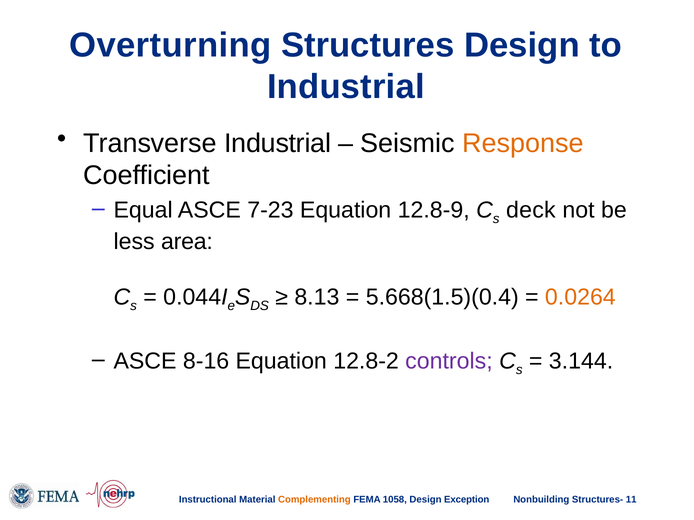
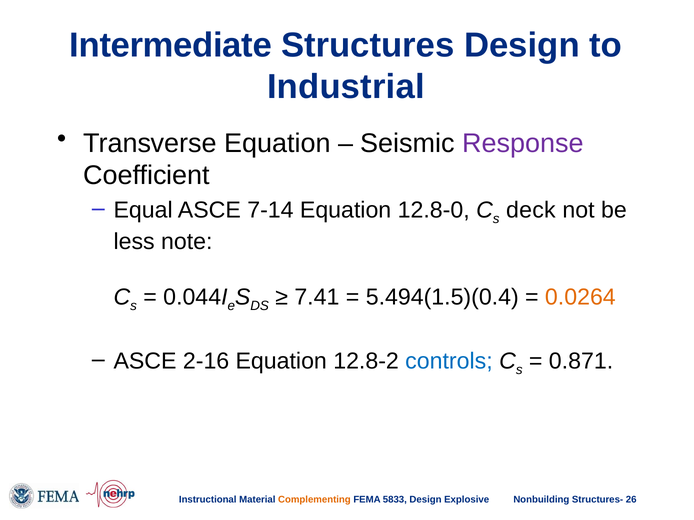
Overturning: Overturning -> Intermediate
Transverse Industrial: Industrial -> Equation
Response colour: orange -> purple
7-23: 7-23 -> 7-14
12.8-9: 12.8-9 -> 12.8-0
area: area -> note
8.13: 8.13 -> 7.41
5.668(1.5)(0.4: 5.668(1.5)(0.4 -> 5.494(1.5)(0.4
8-16: 8-16 -> 2-16
controls colour: purple -> blue
3.144: 3.144 -> 0.871
1058: 1058 -> 5833
Exception: Exception -> Explosive
11: 11 -> 26
